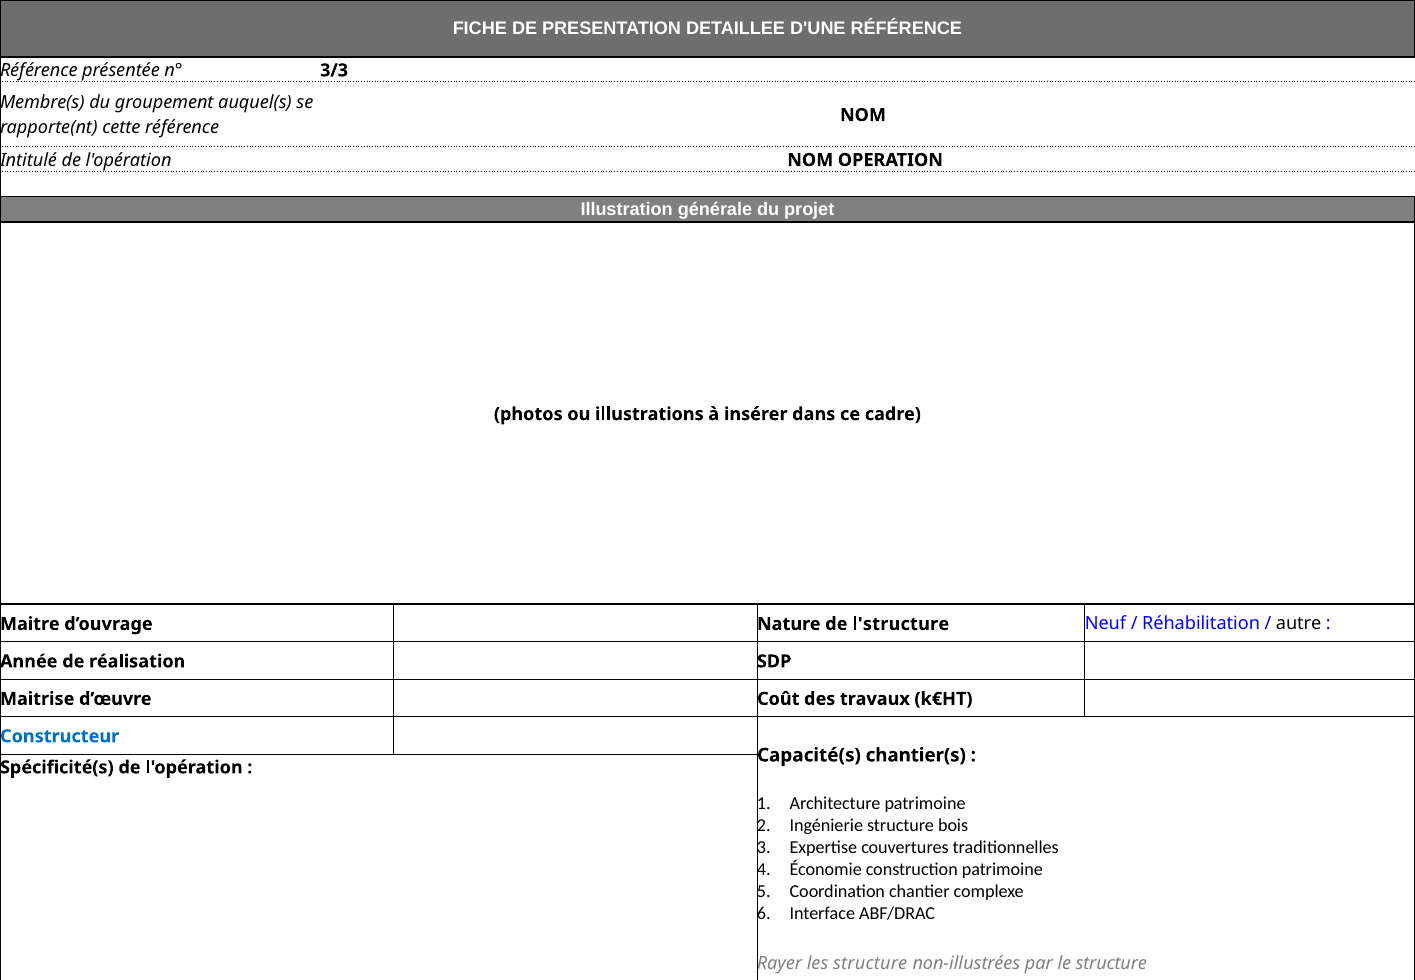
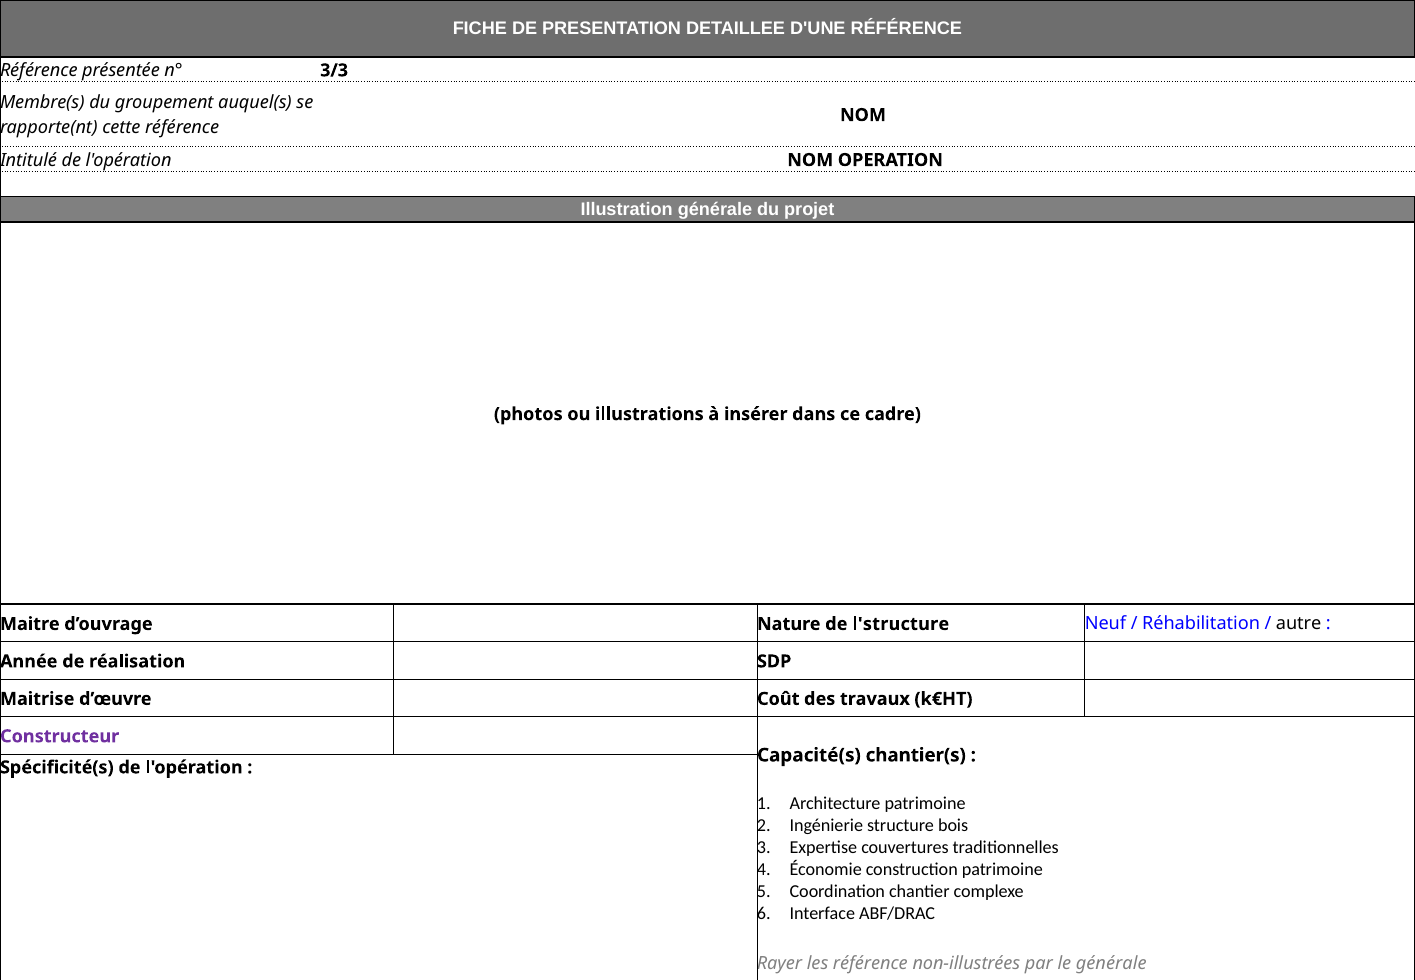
Constructeur colour: blue -> purple
les structure: structure -> référence
le structure: structure -> générale
